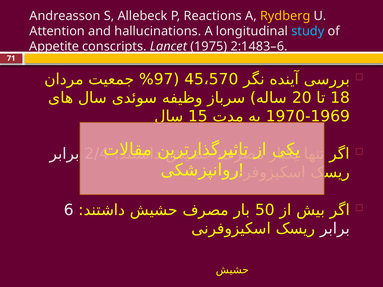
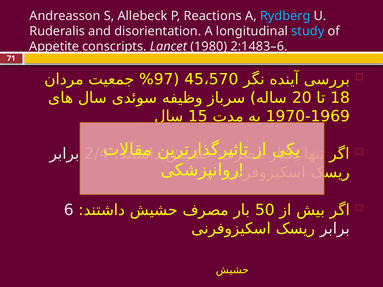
Rydberg colour: yellow -> light blue
Attention: Attention -> Ruderalis
hallucinations: hallucinations -> disorientation
1975: 1975 -> 1980
